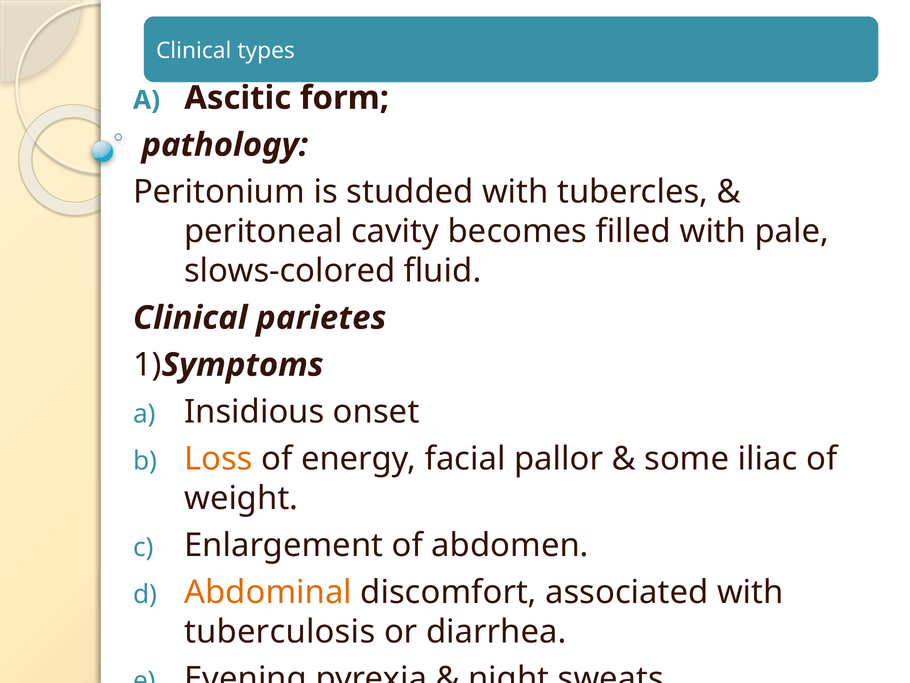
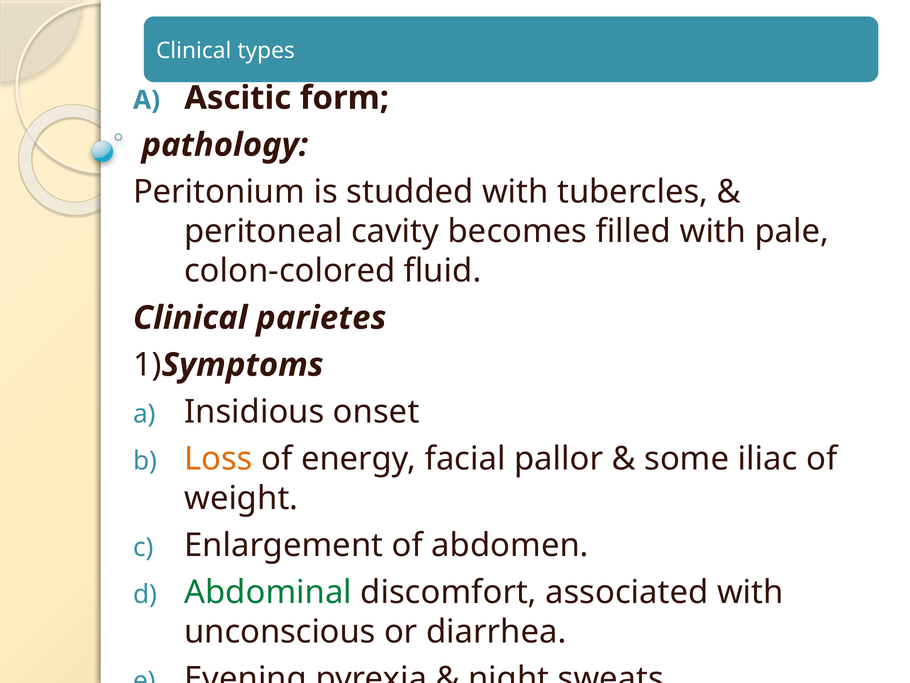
slows-colored: slows-colored -> colon-colored
Abdominal colour: orange -> green
tuberculosis: tuberculosis -> unconscious
